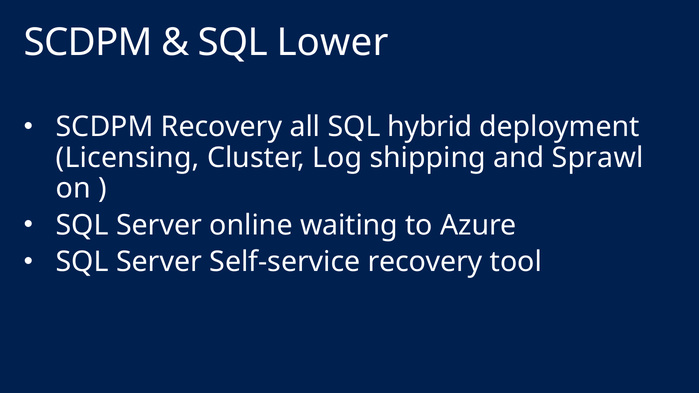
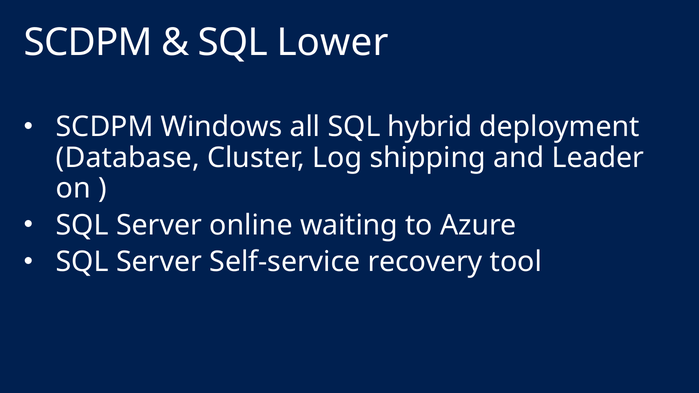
SCDPM Recovery: Recovery -> Windows
Licensing: Licensing -> Database
Sprawl: Sprawl -> Leader
